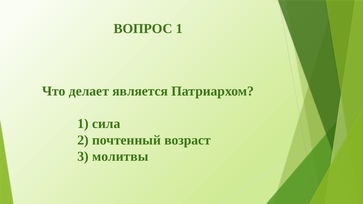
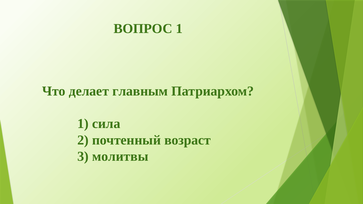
является: является -> главным
